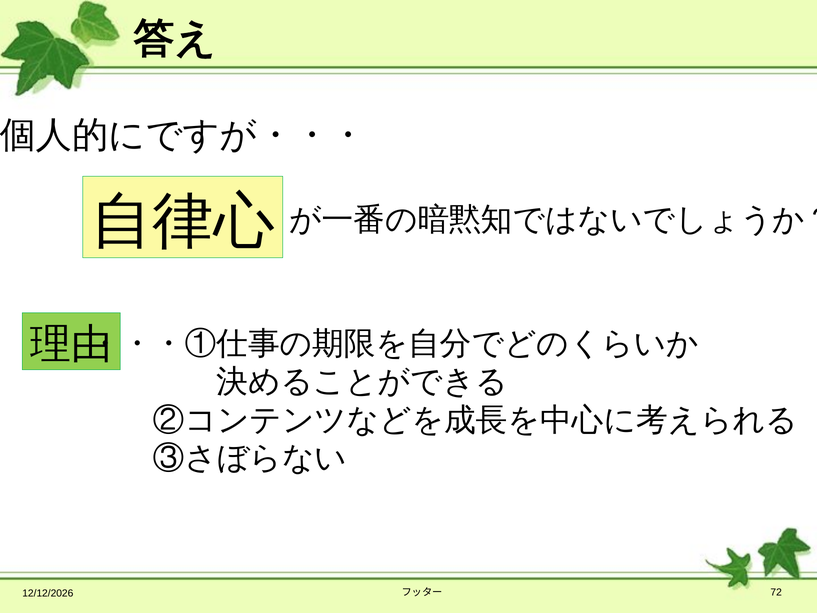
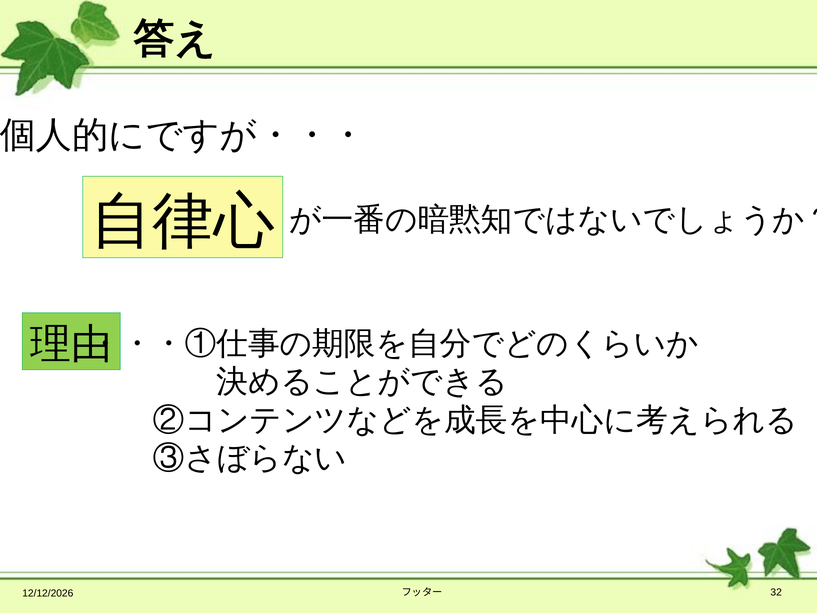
72: 72 -> 32
